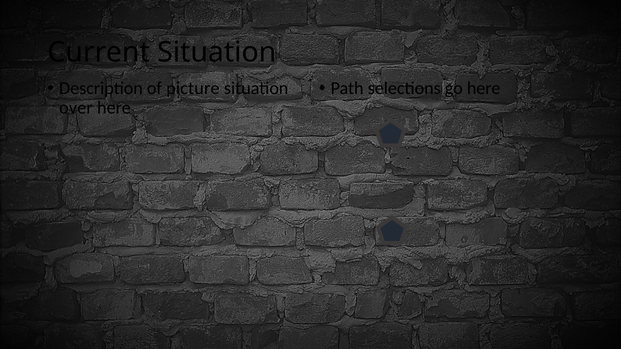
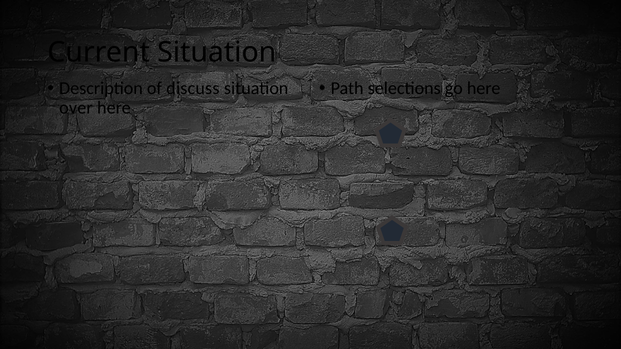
picture: picture -> discuss
